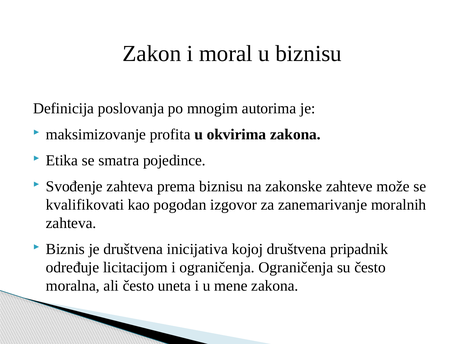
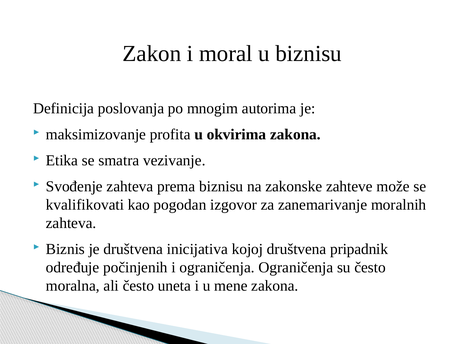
pojedince: pojedince -> vezivanje
licitacijom: licitacijom -> počinjenih
